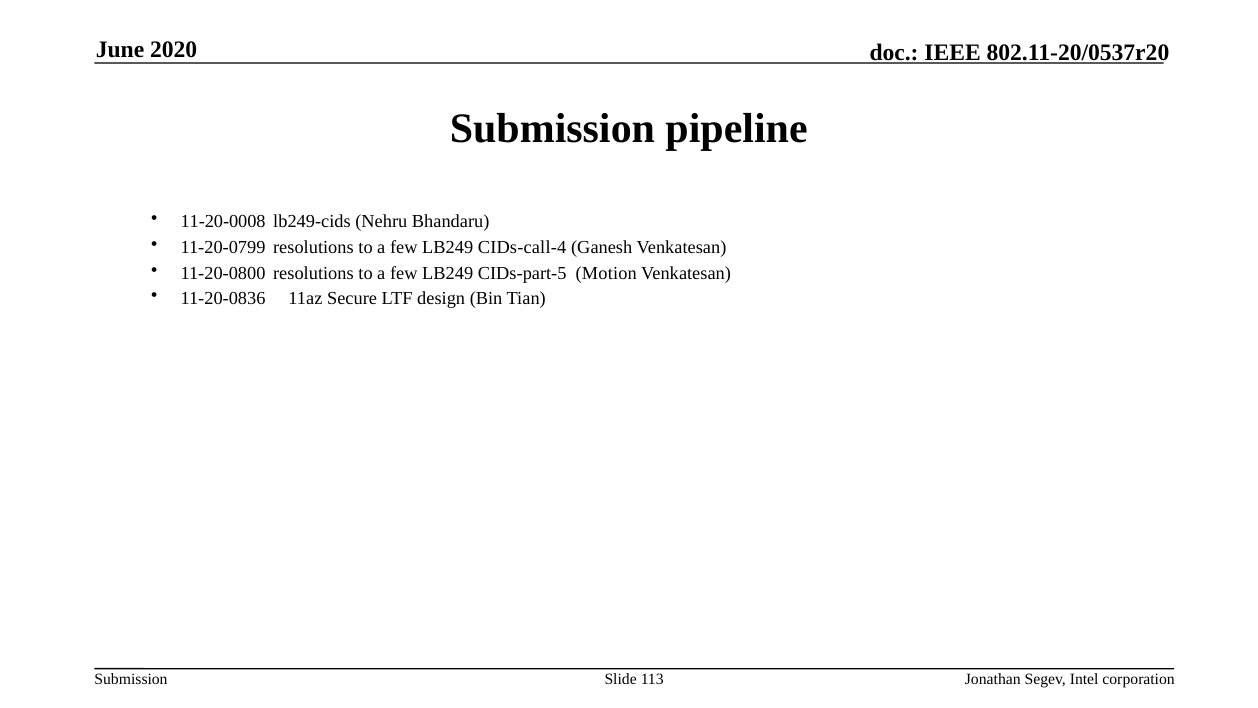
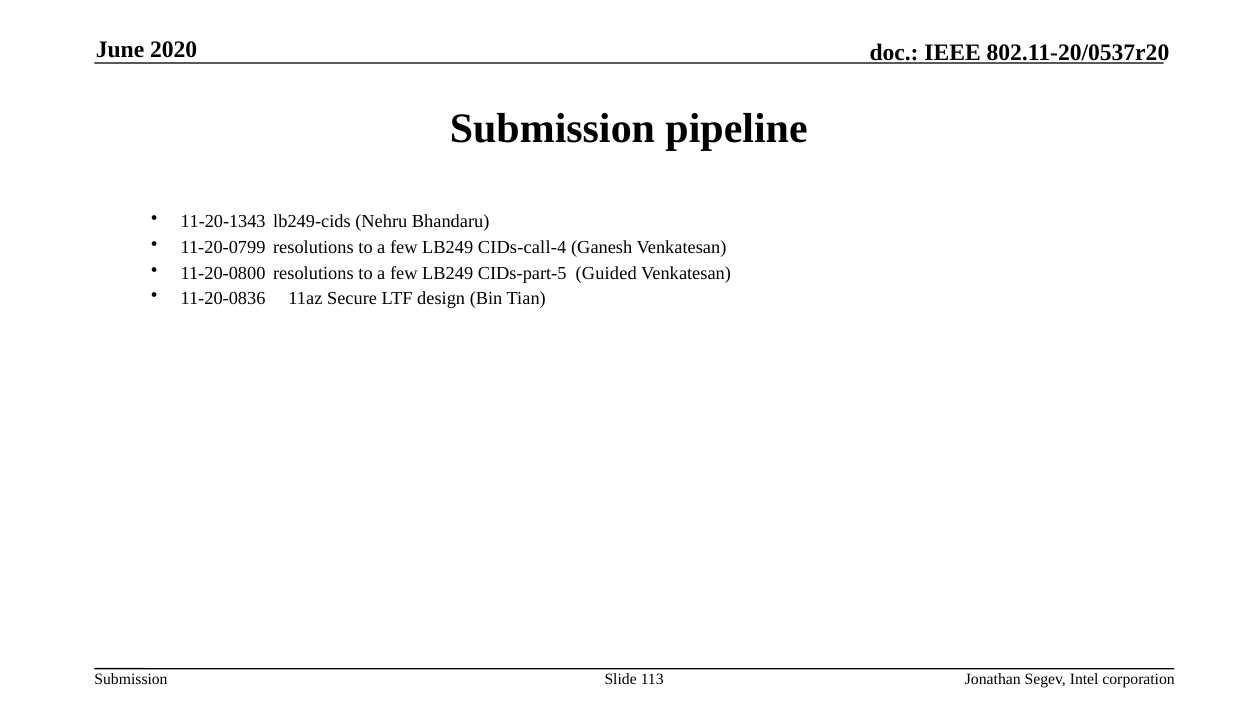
11-20-0008: 11-20-0008 -> 11-20-1343
Motion: Motion -> Guided
